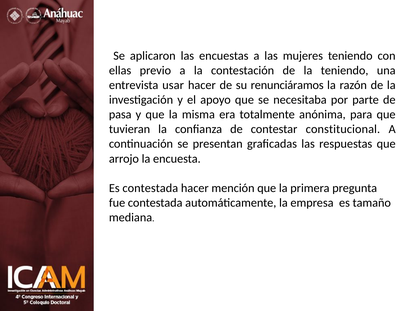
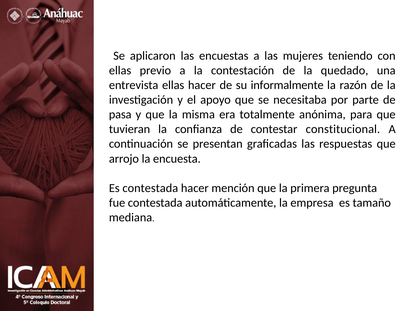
la teniendo: teniendo -> quedado
entrevista usar: usar -> ellas
renunciáramos: renunciáramos -> informalmente
